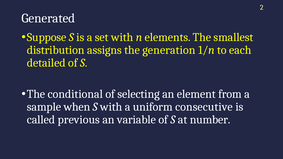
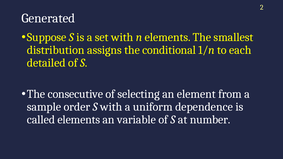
generation: generation -> conditional
conditional: conditional -> consecutive
when: when -> order
consecutive: consecutive -> dependence
called previous: previous -> elements
